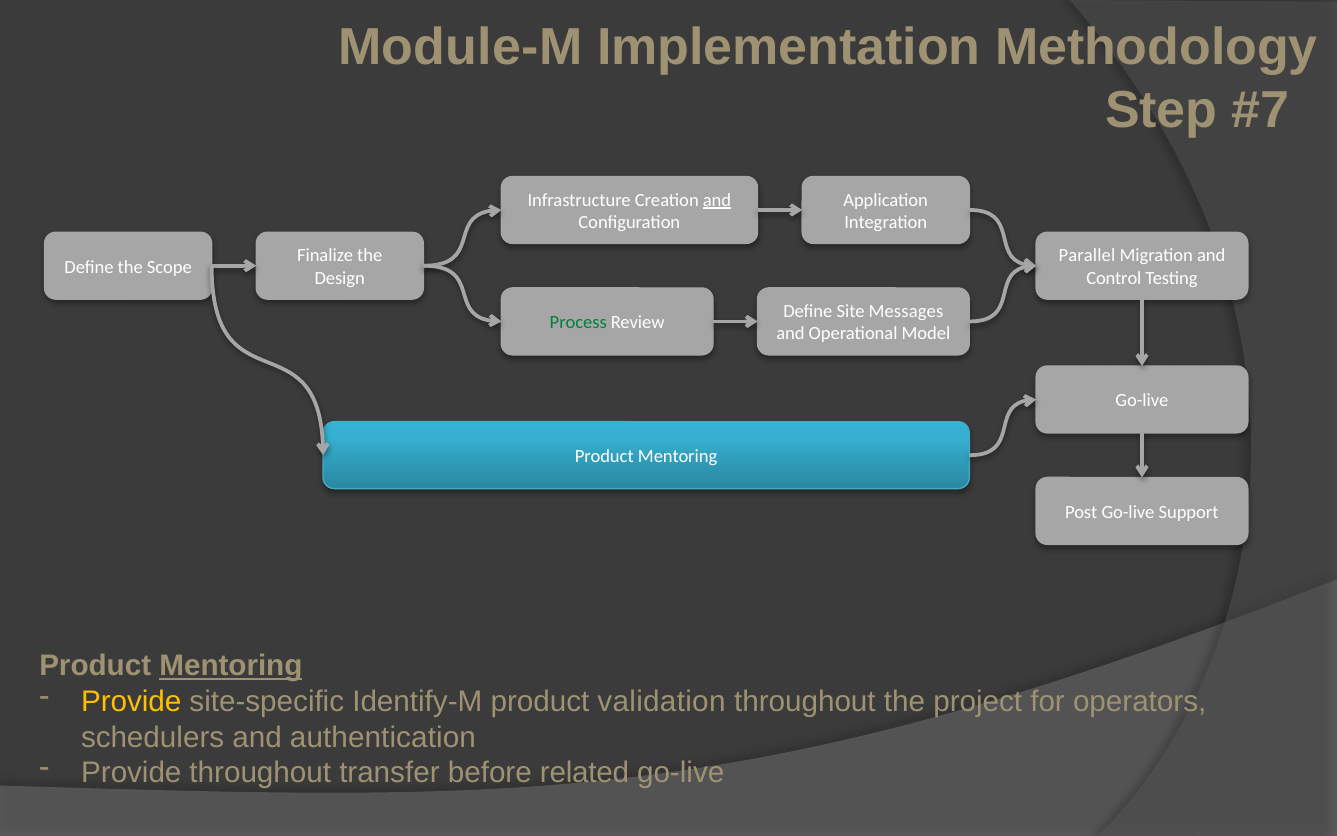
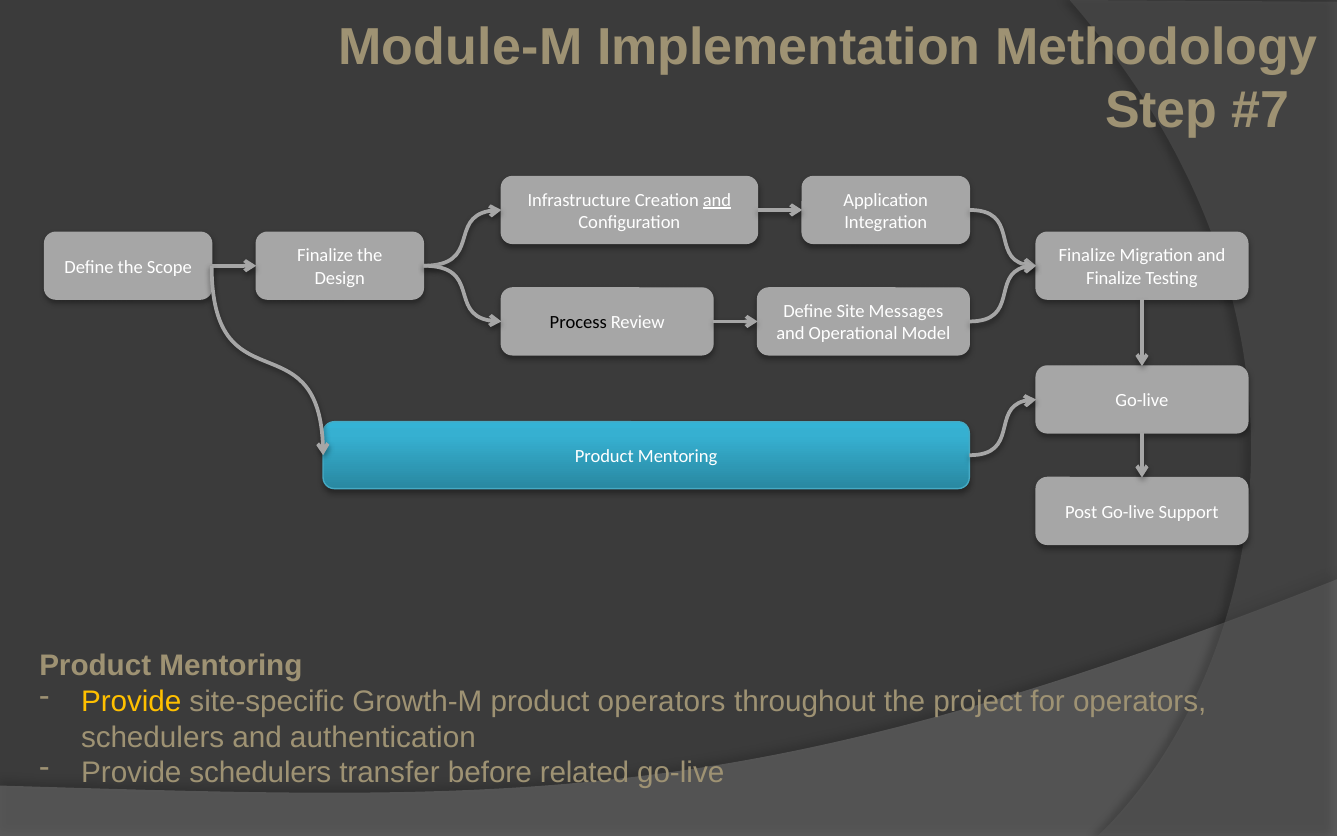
Parallel at (1087, 256): Parallel -> Finalize
Control at (1114, 278): Control -> Finalize
Process colour: green -> black
Mentoring at (231, 666) underline: present -> none
Identify-M: Identify-M -> Growth-M
product validation: validation -> operators
Provide throughout: throughout -> schedulers
